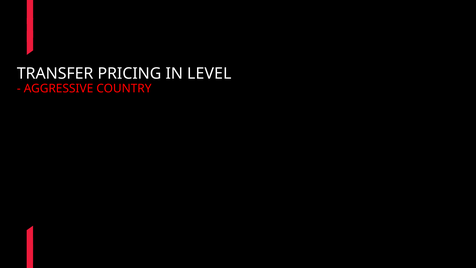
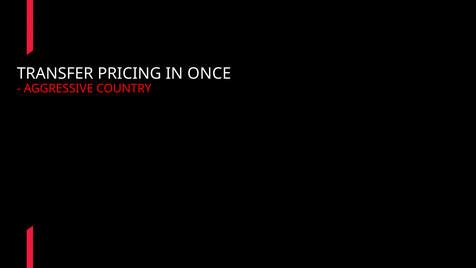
LEVEL: LEVEL -> ONCE
